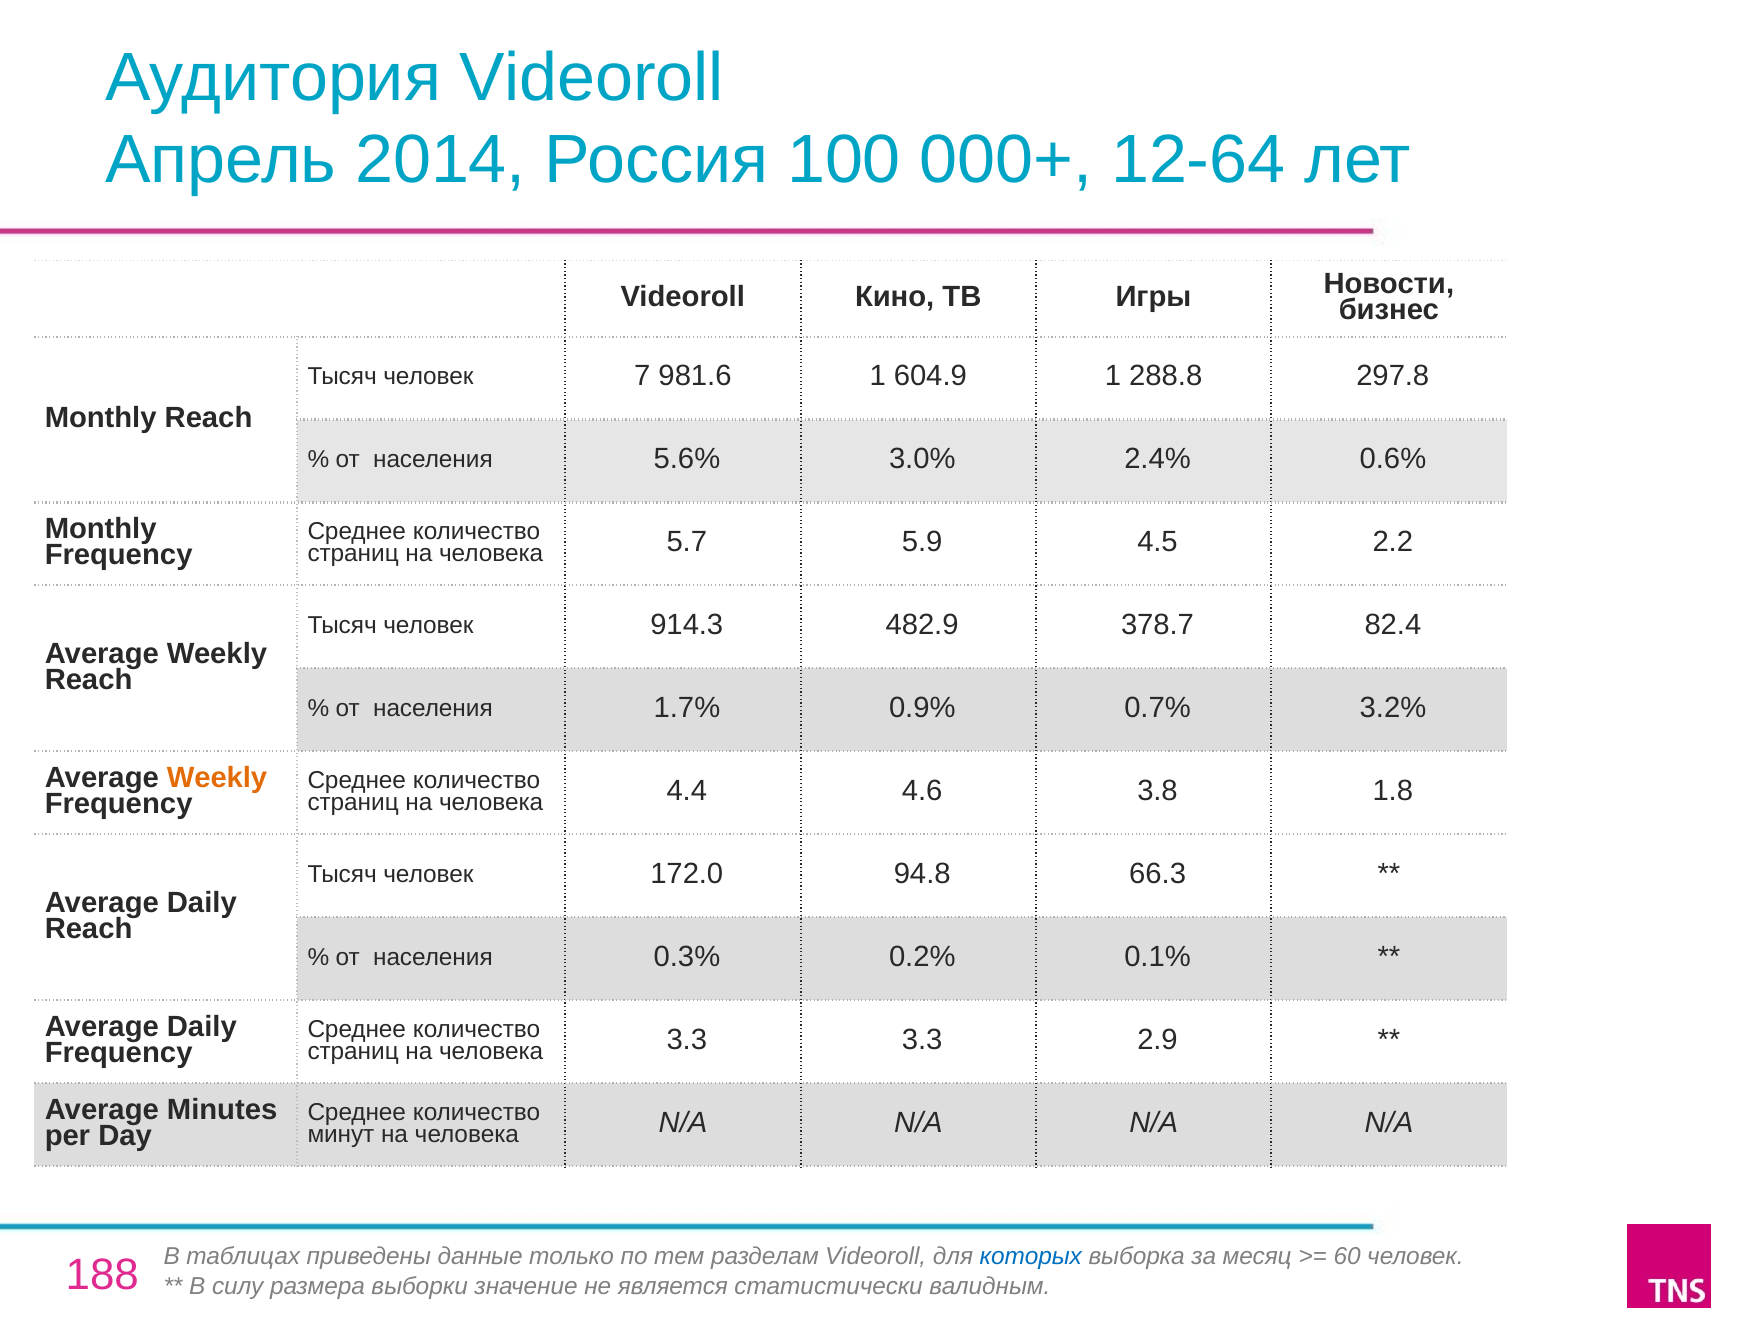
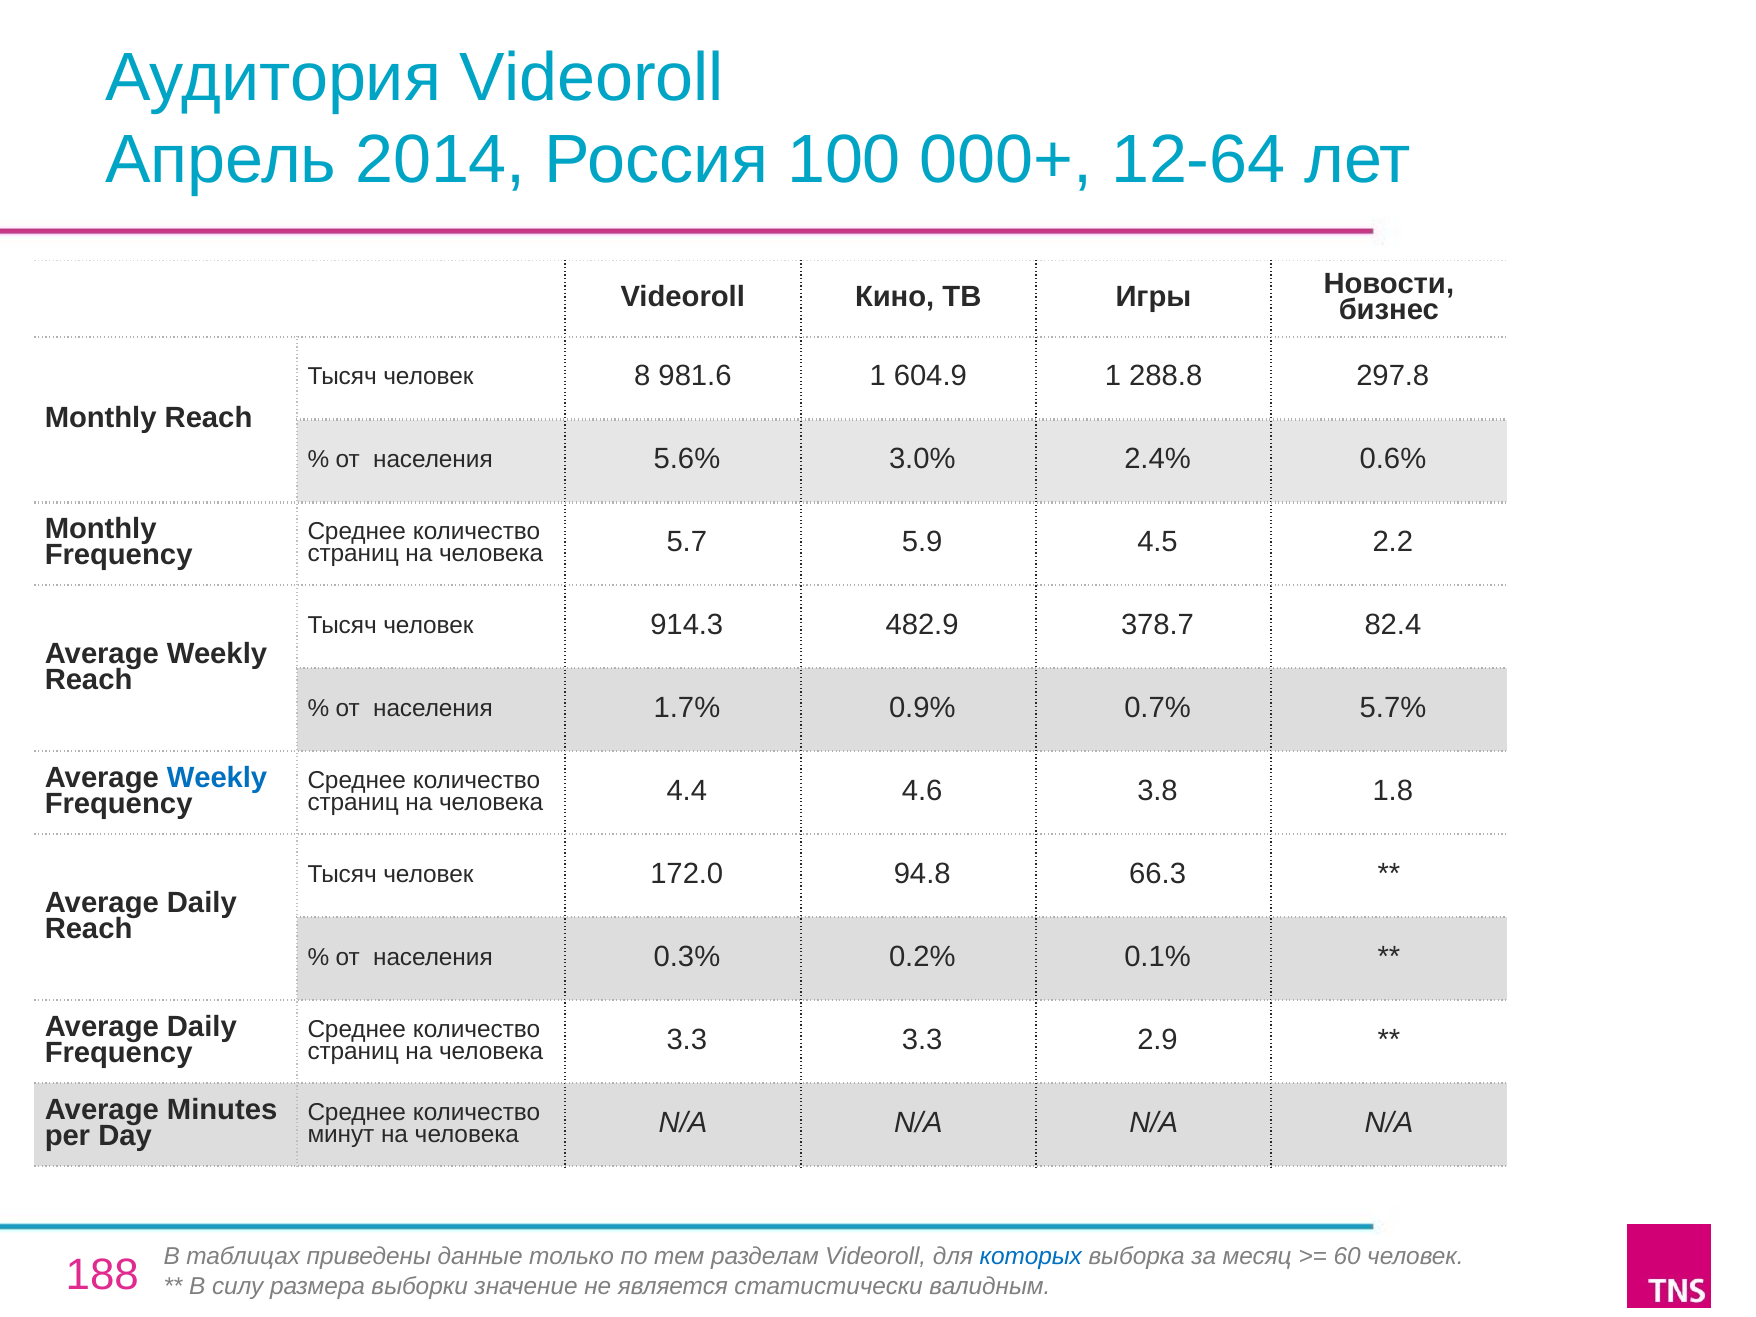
7: 7 -> 8
3.2%: 3.2% -> 5.7%
Weekly at (217, 778) colour: orange -> blue
